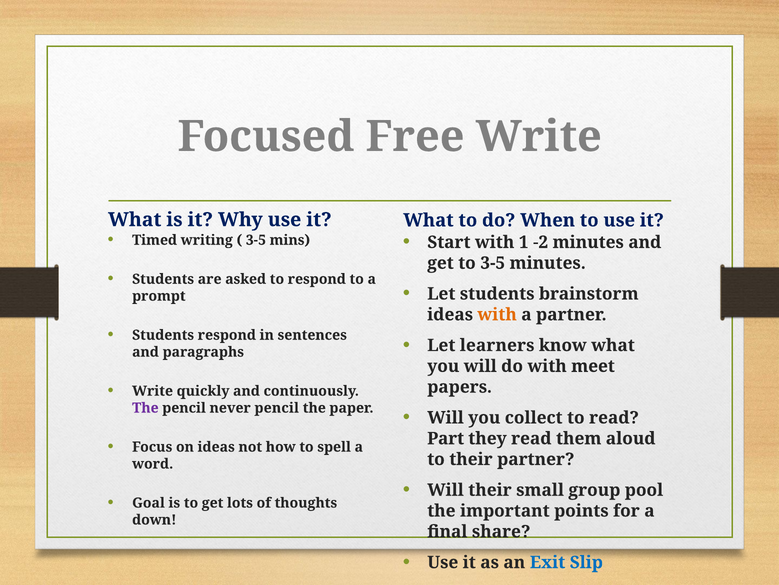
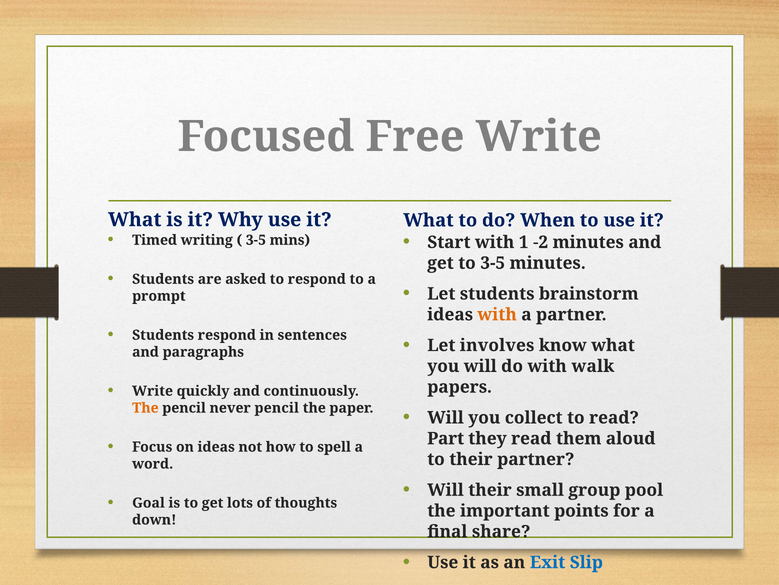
learners: learners -> involves
meet: meet -> walk
The at (145, 407) colour: purple -> orange
